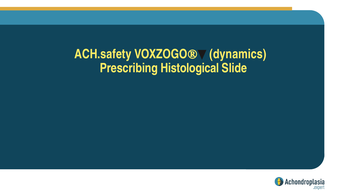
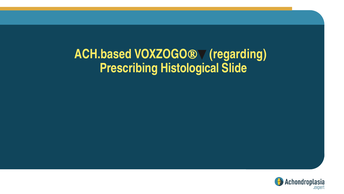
ACH.safety: ACH.safety -> ACH.based
dynamics: dynamics -> regarding
